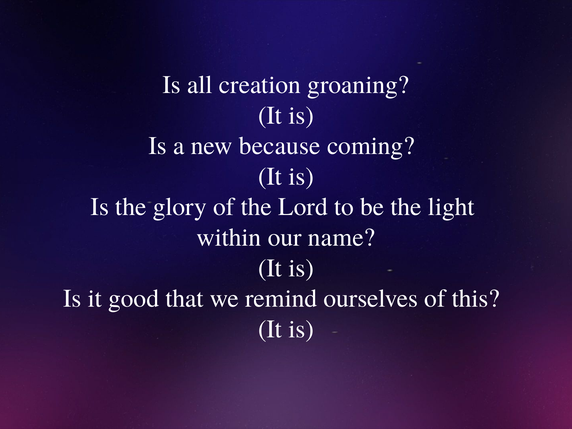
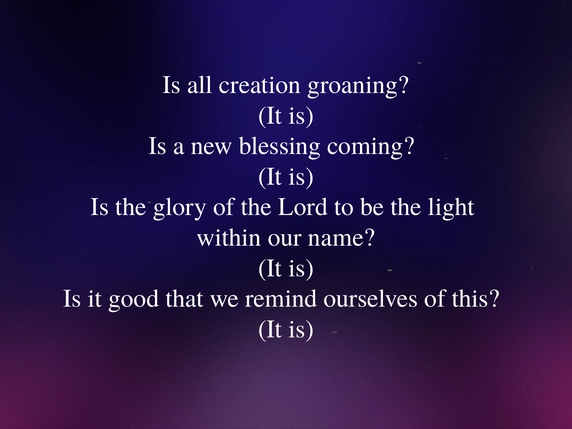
because: because -> blessing
